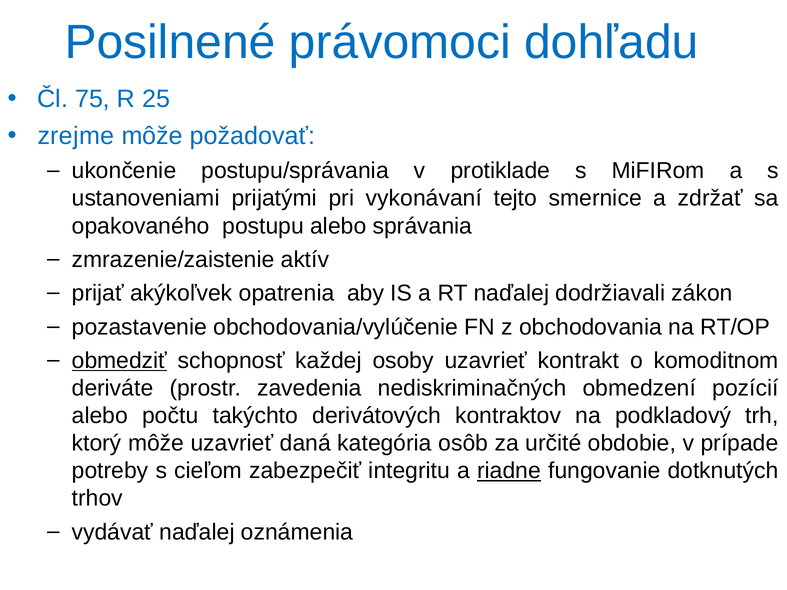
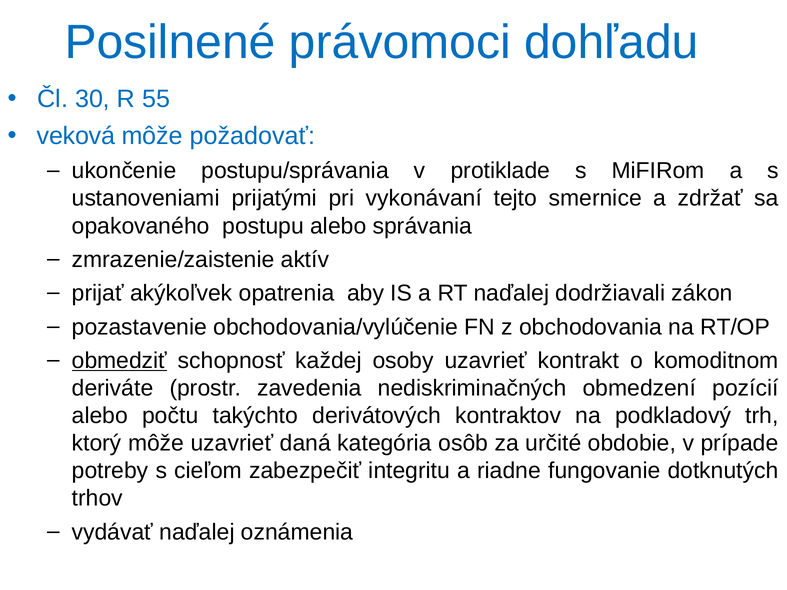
75: 75 -> 30
25: 25 -> 55
zrejme: zrejme -> veková
riadne underline: present -> none
